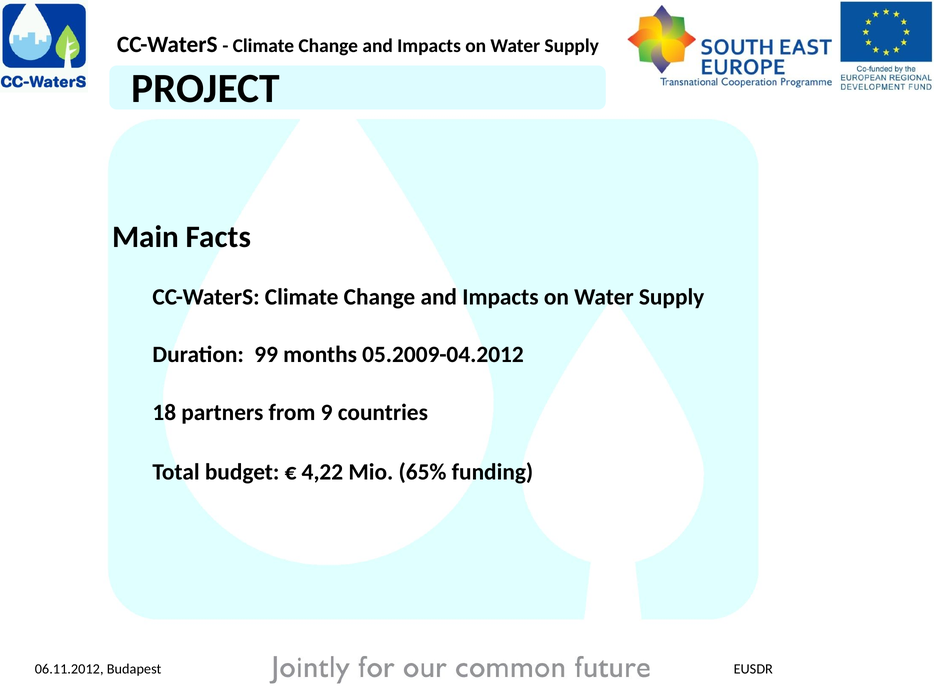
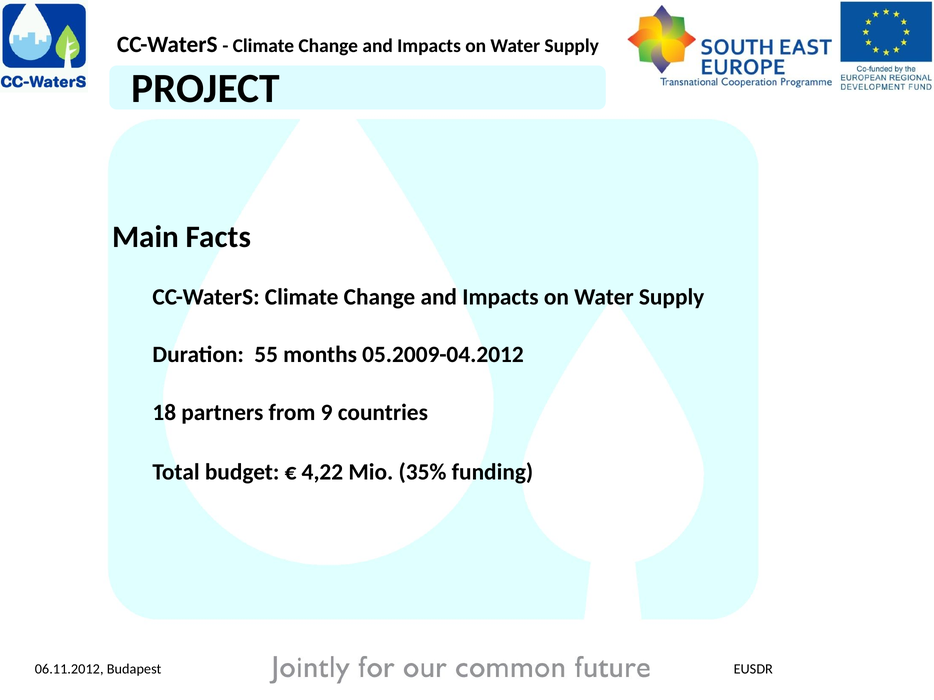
99: 99 -> 55
65%: 65% -> 35%
